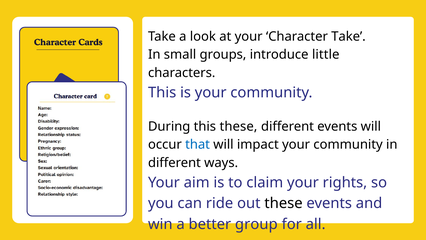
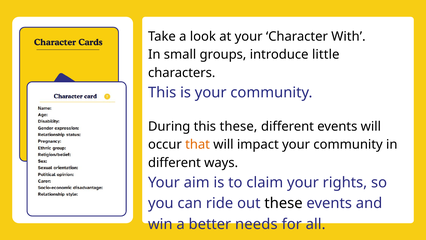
Character Take: Take -> With
that colour: blue -> orange
group: group -> needs
